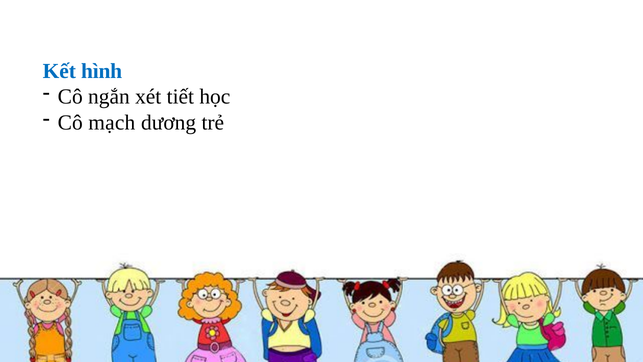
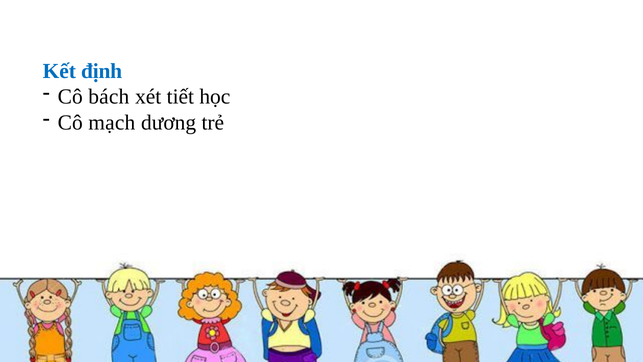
hình: hình -> định
ngắn: ngắn -> bách
